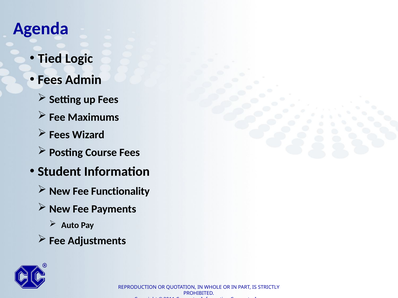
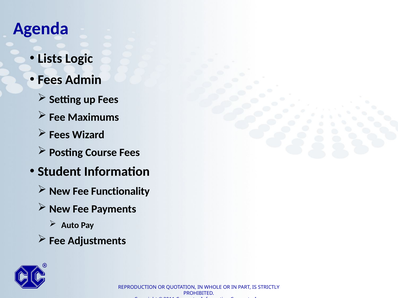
Tied: Tied -> Lists
